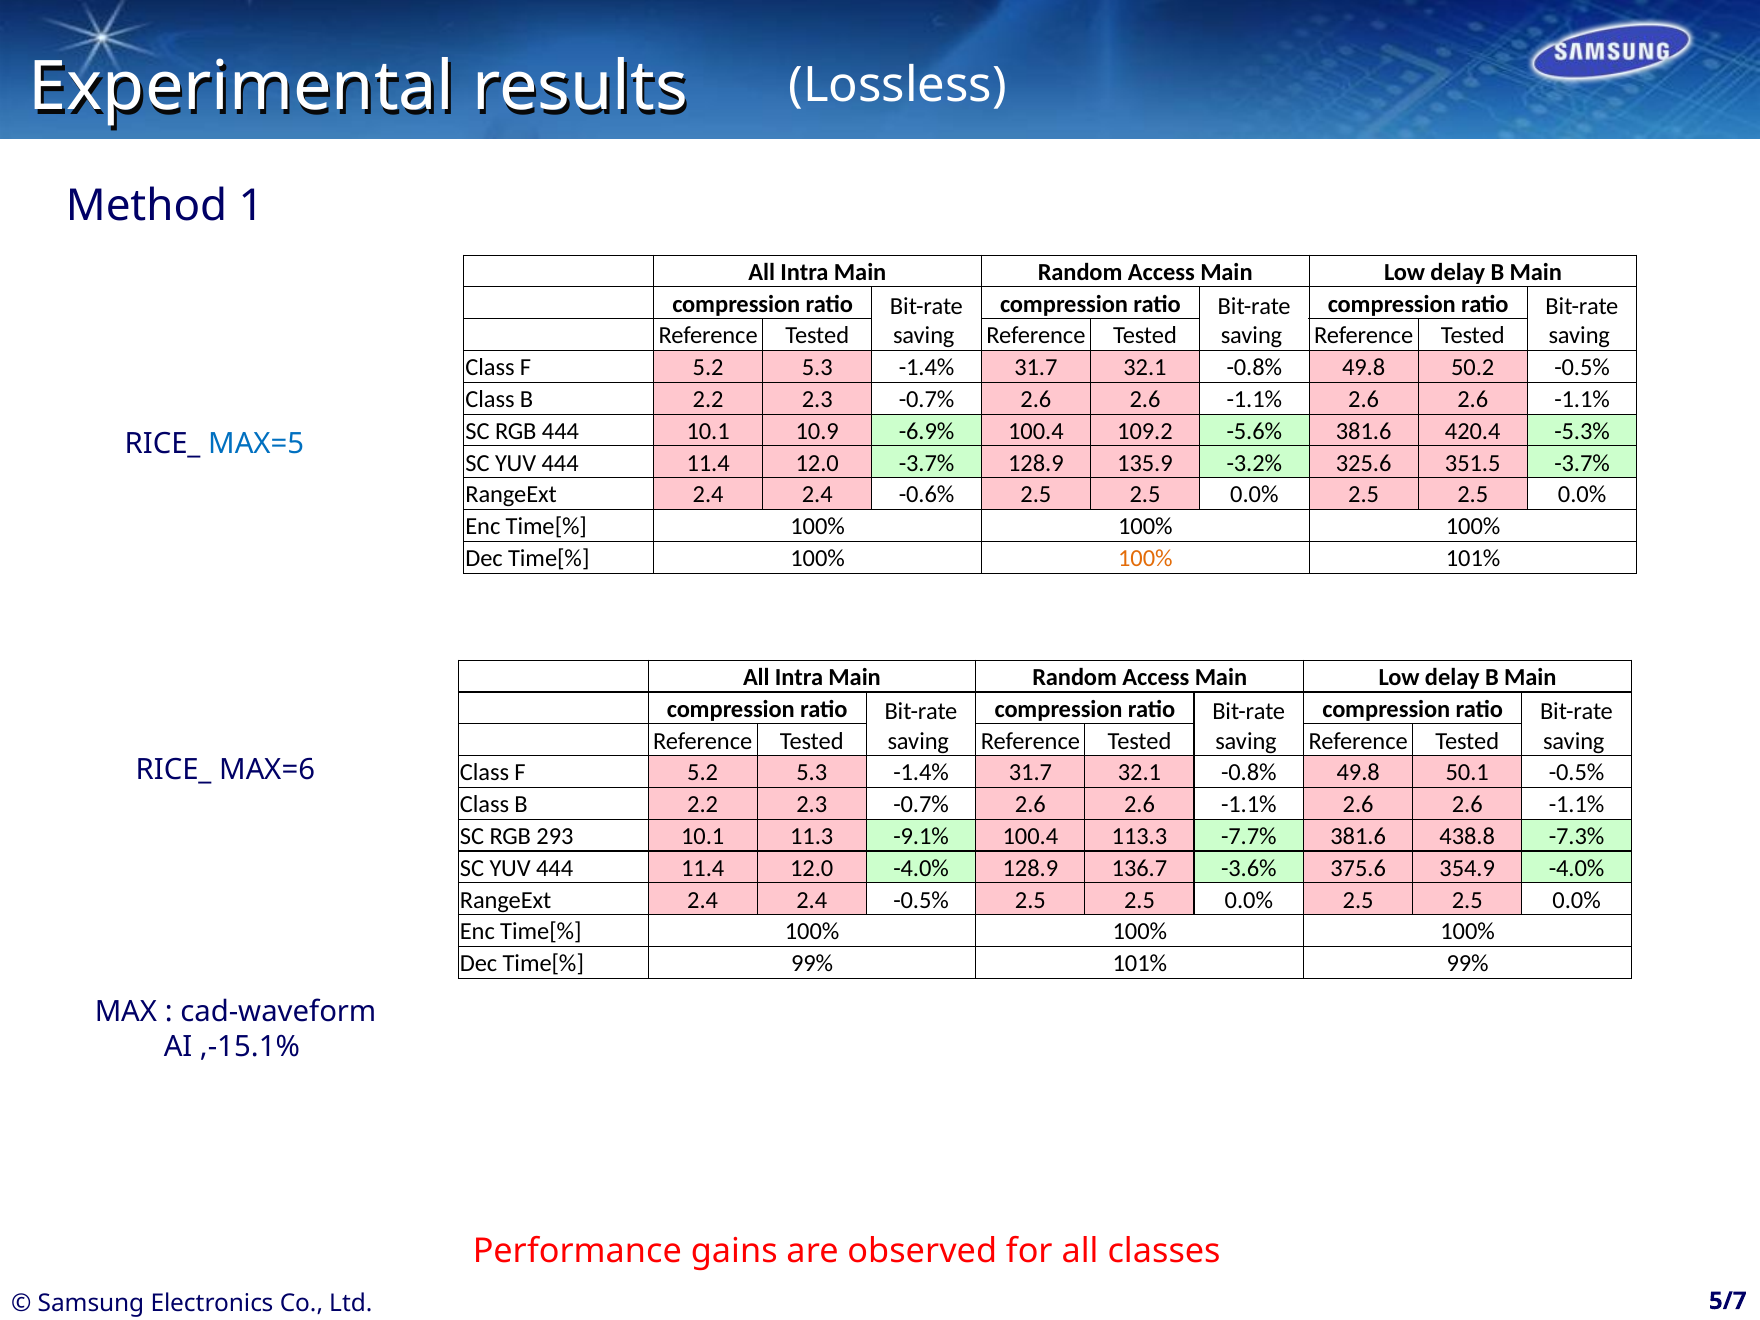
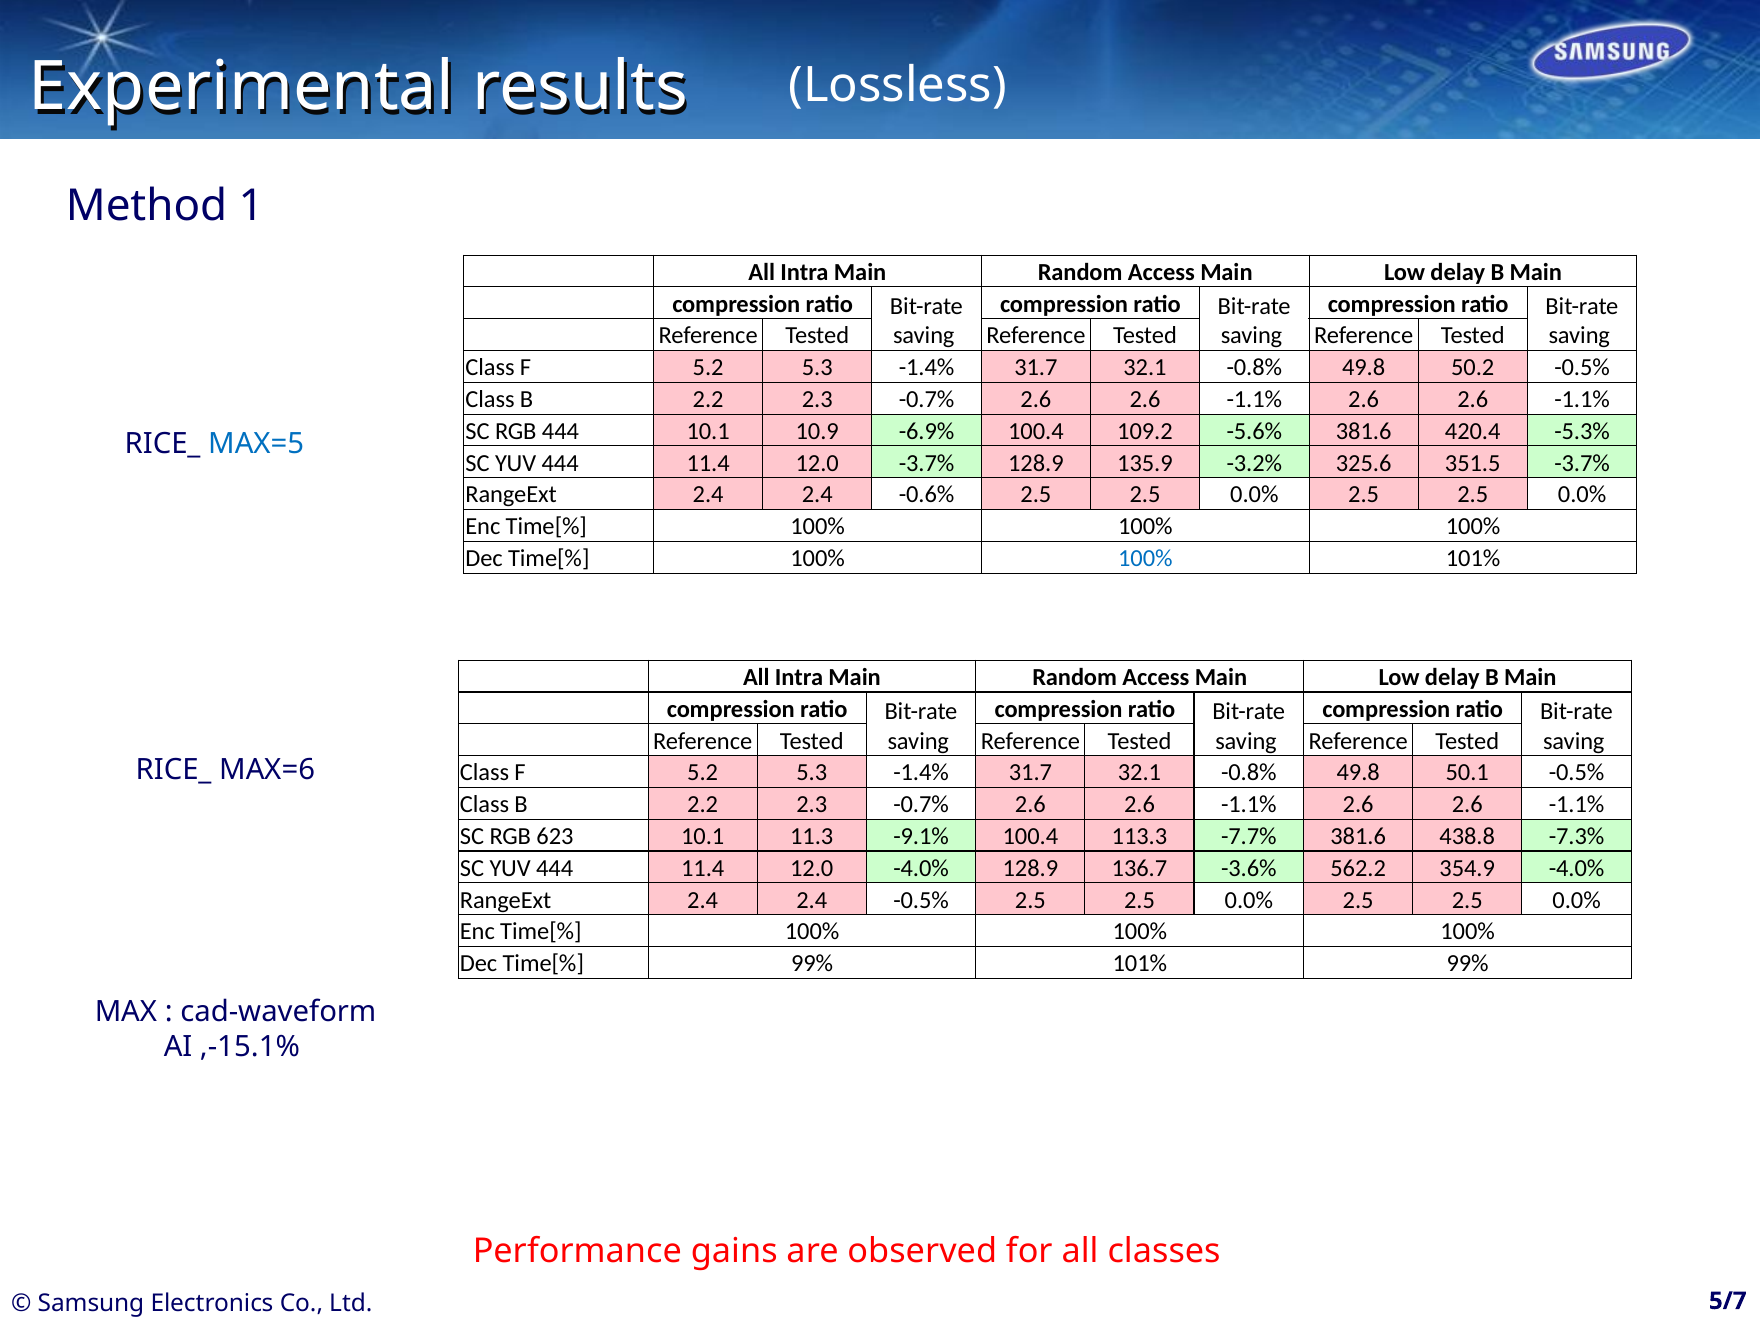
100% at (1145, 559) colour: orange -> blue
293: 293 -> 623
375.6: 375.6 -> 562.2
